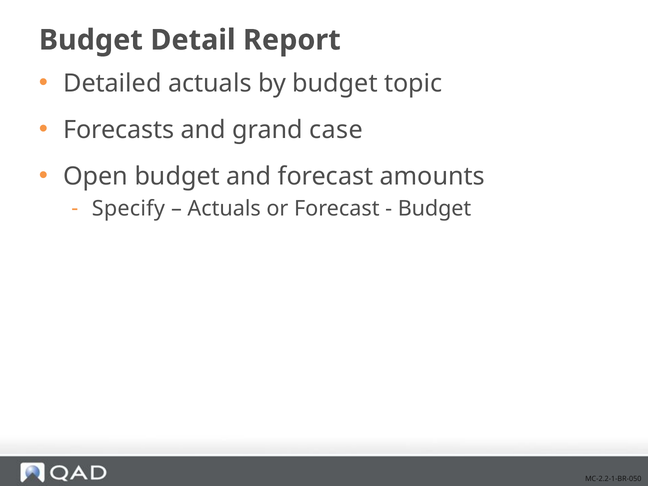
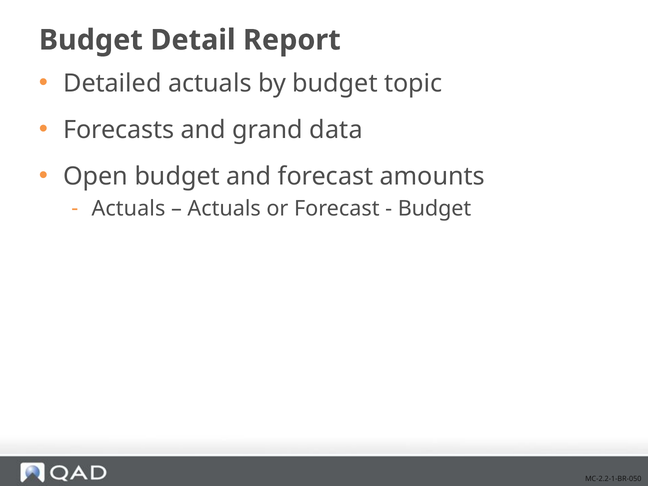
case: case -> data
Specify at (128, 208): Specify -> Actuals
